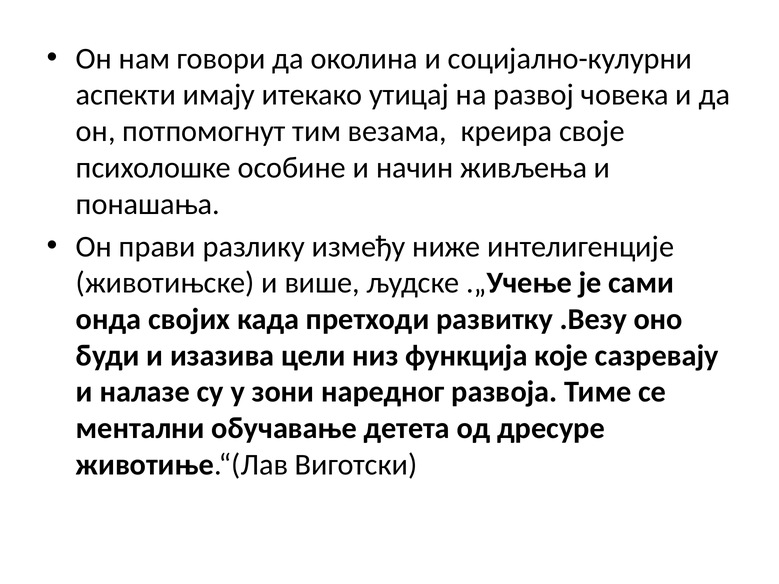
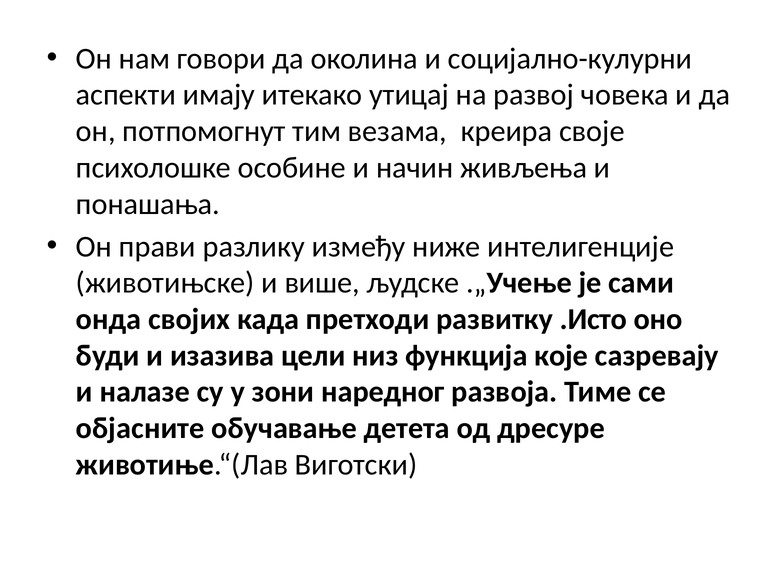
.Везу: .Везу -> .Исто
ментални: ментални -> објасните
